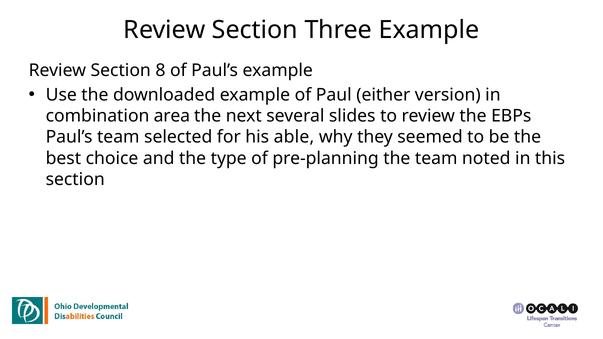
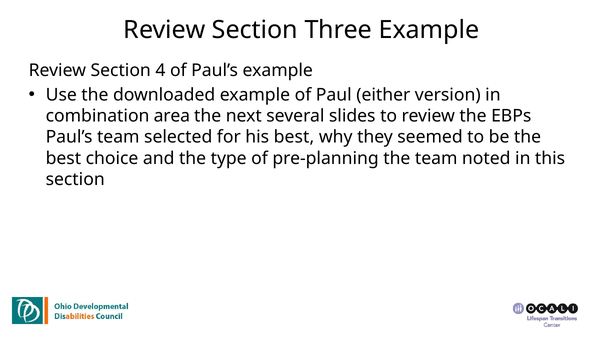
8: 8 -> 4
his able: able -> best
